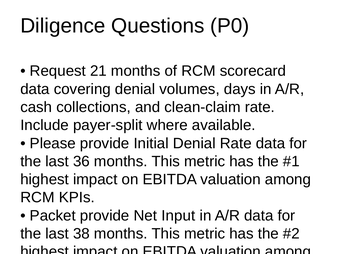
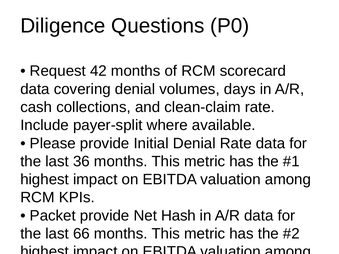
21: 21 -> 42
Input: Input -> Hash
38: 38 -> 66
